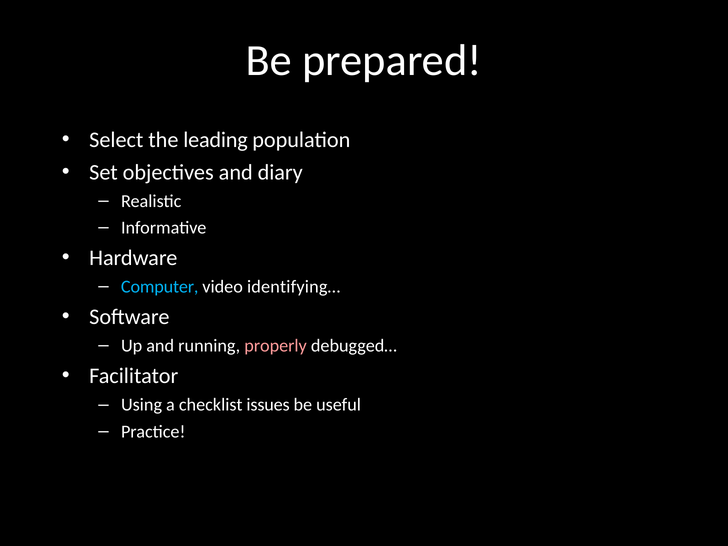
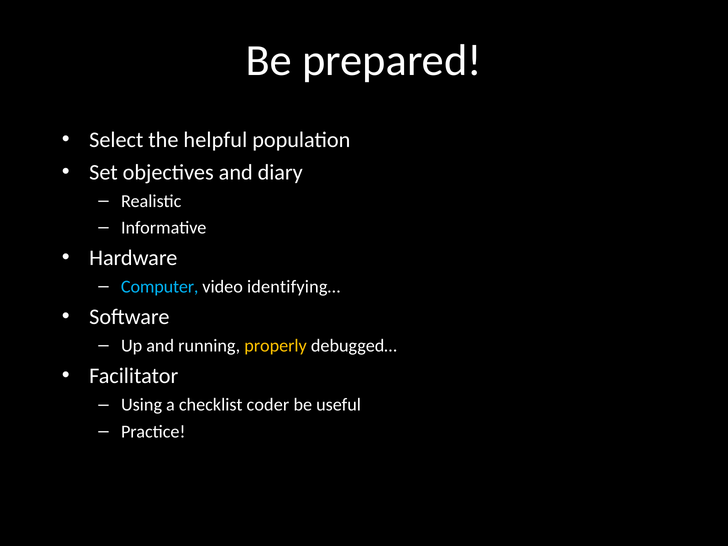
leading: leading -> helpful
properly colour: pink -> yellow
issues: issues -> coder
